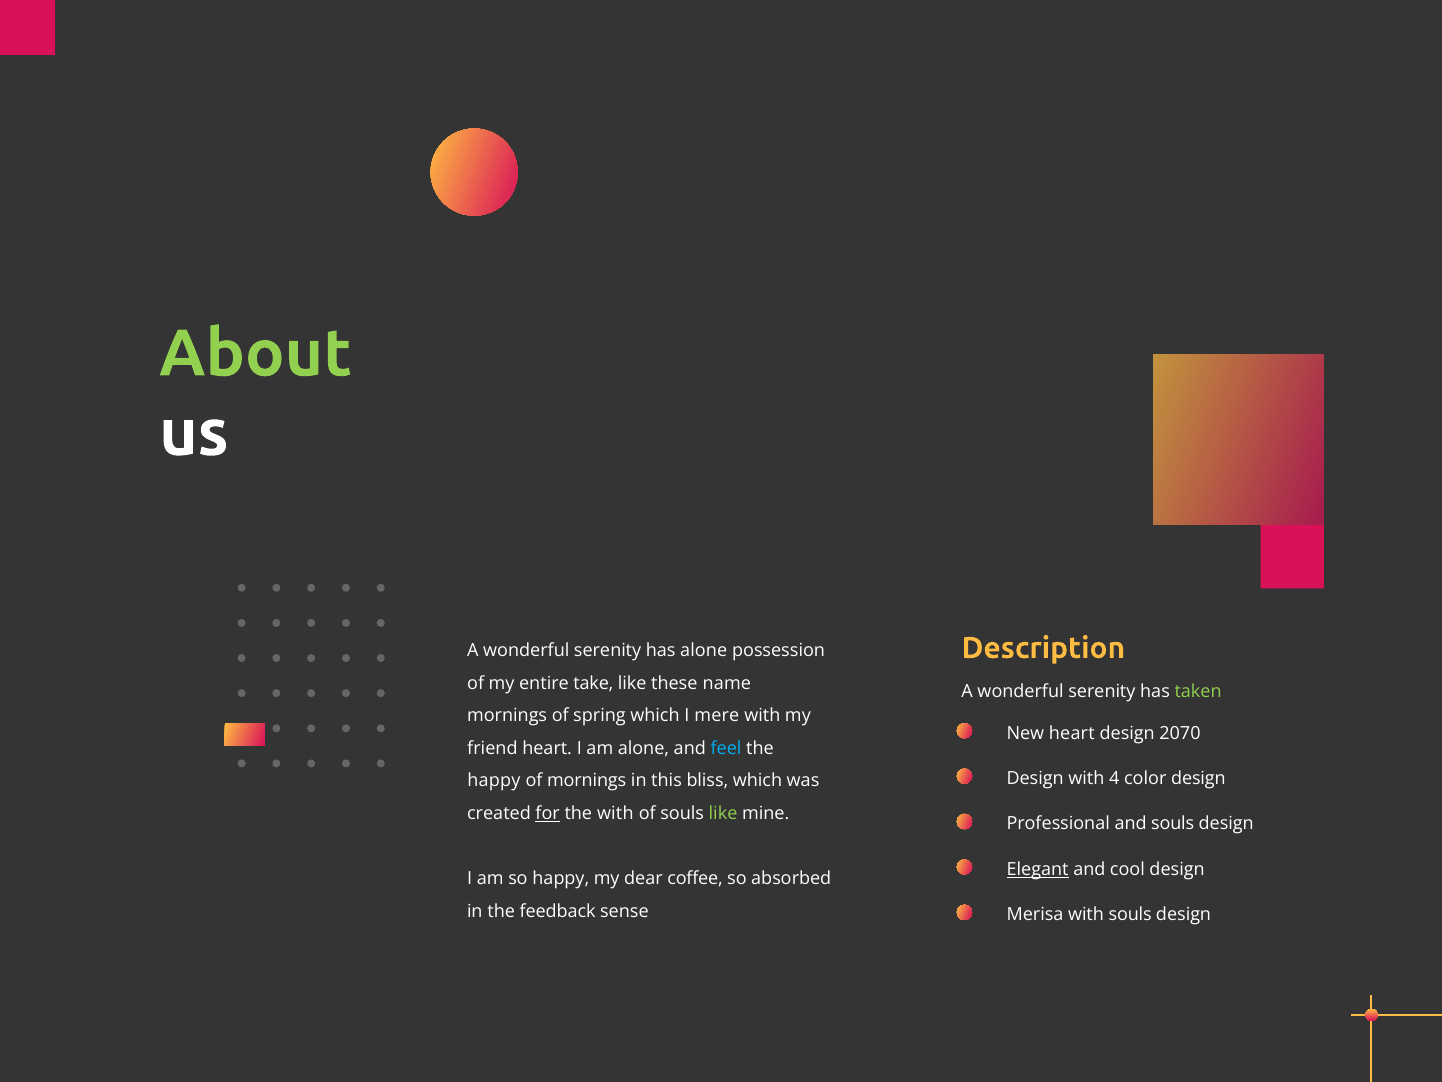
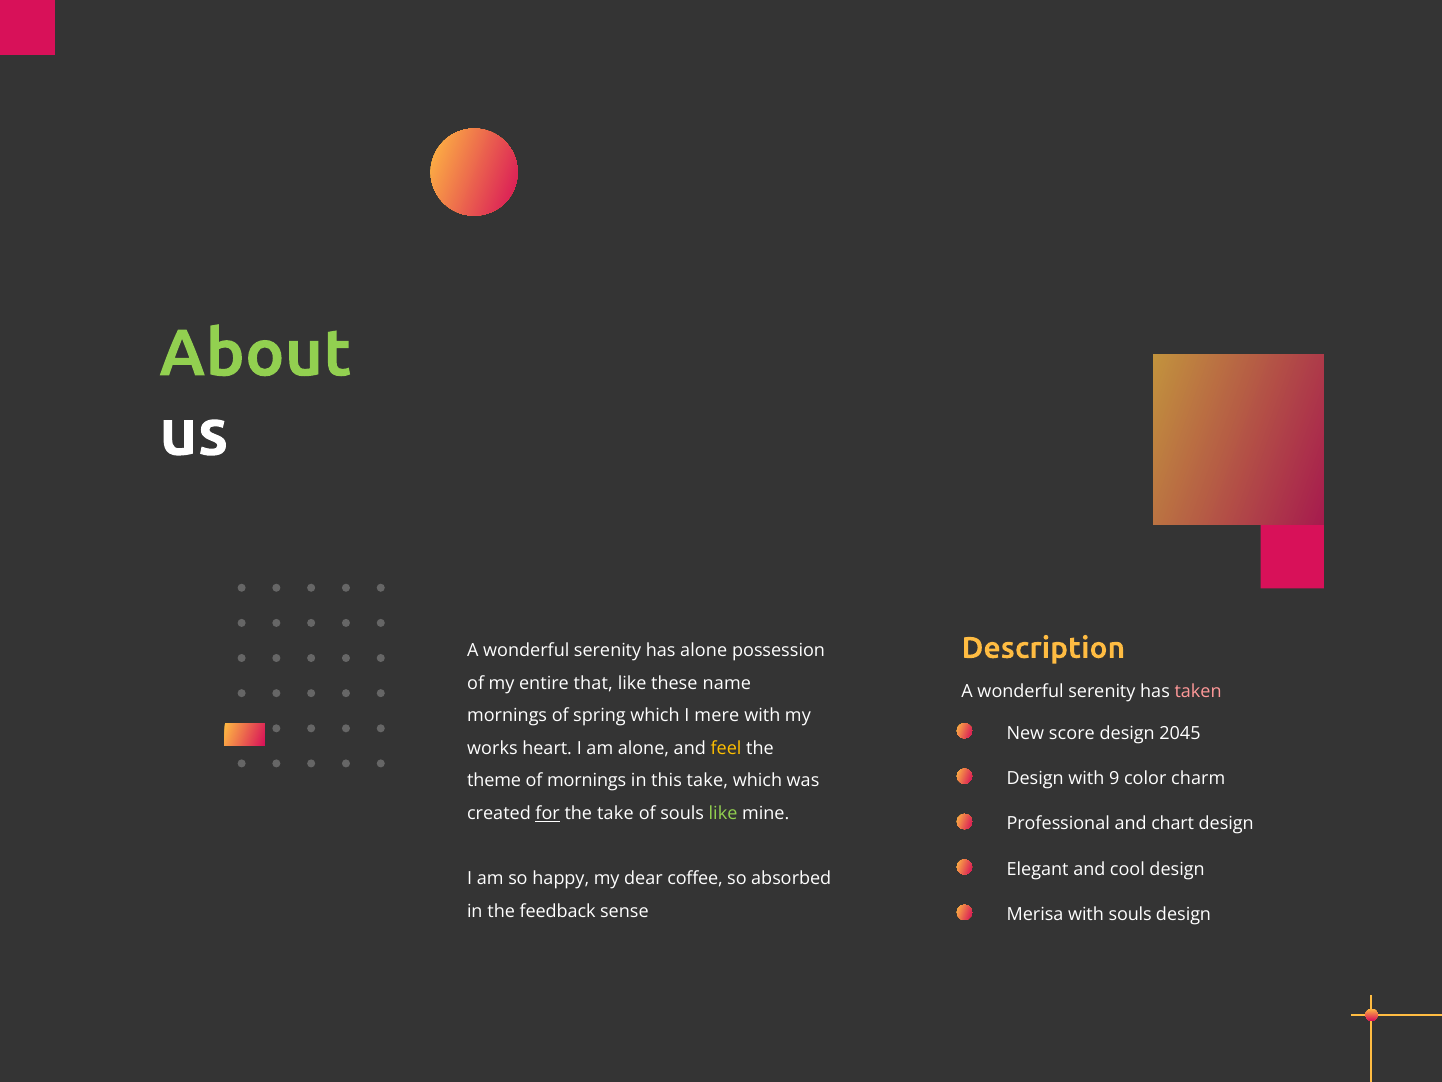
take: take -> that
taken colour: light green -> pink
New heart: heart -> score
2070: 2070 -> 2045
friend: friend -> works
feel colour: light blue -> yellow
4: 4 -> 9
color design: design -> charm
happy at (494, 781): happy -> theme
this bliss: bliss -> take
the with: with -> take
and souls: souls -> chart
Elegant underline: present -> none
